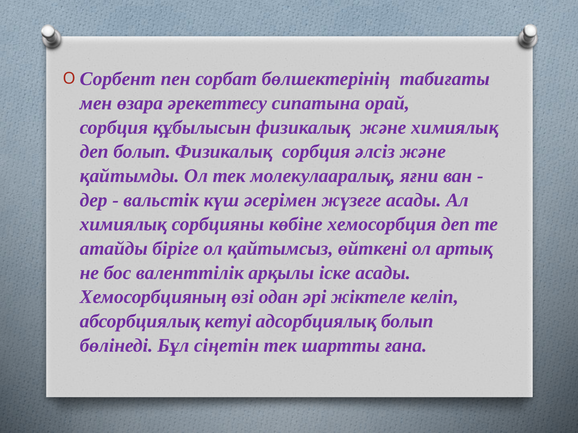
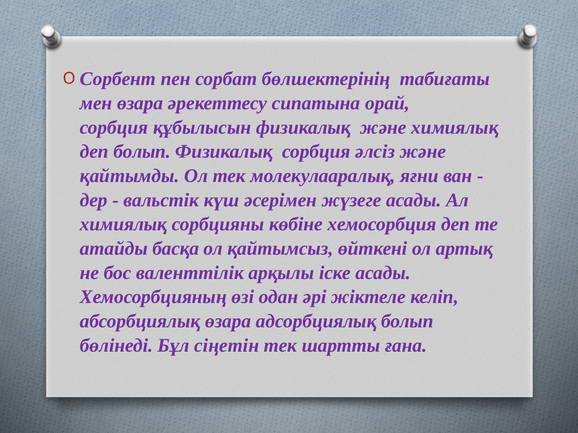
біріге: біріге -> басқа
абсорбциялық кетуі: кетуі -> өзара
